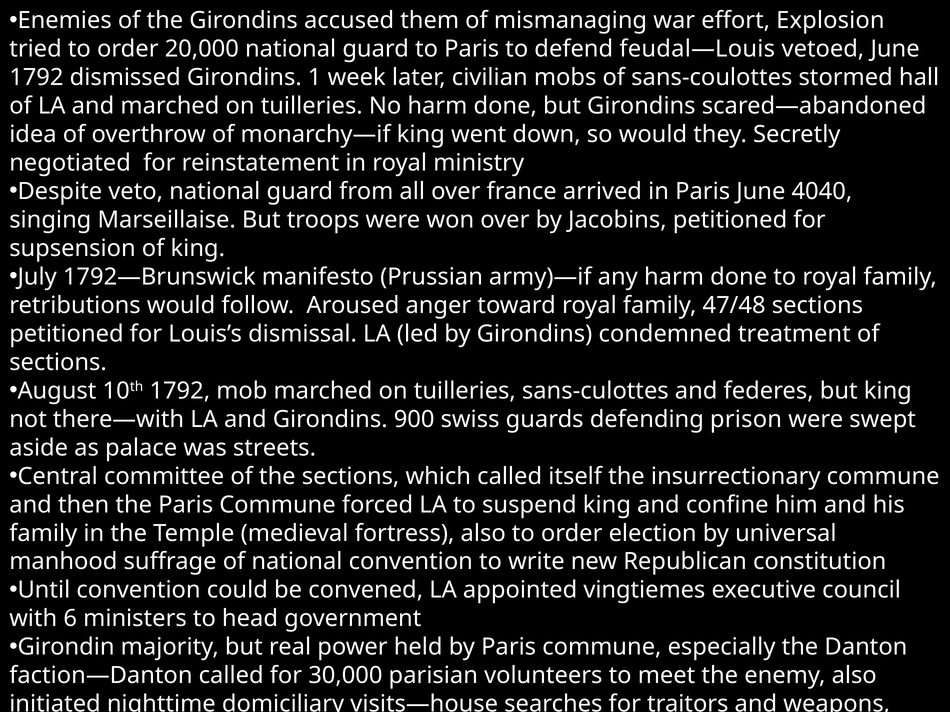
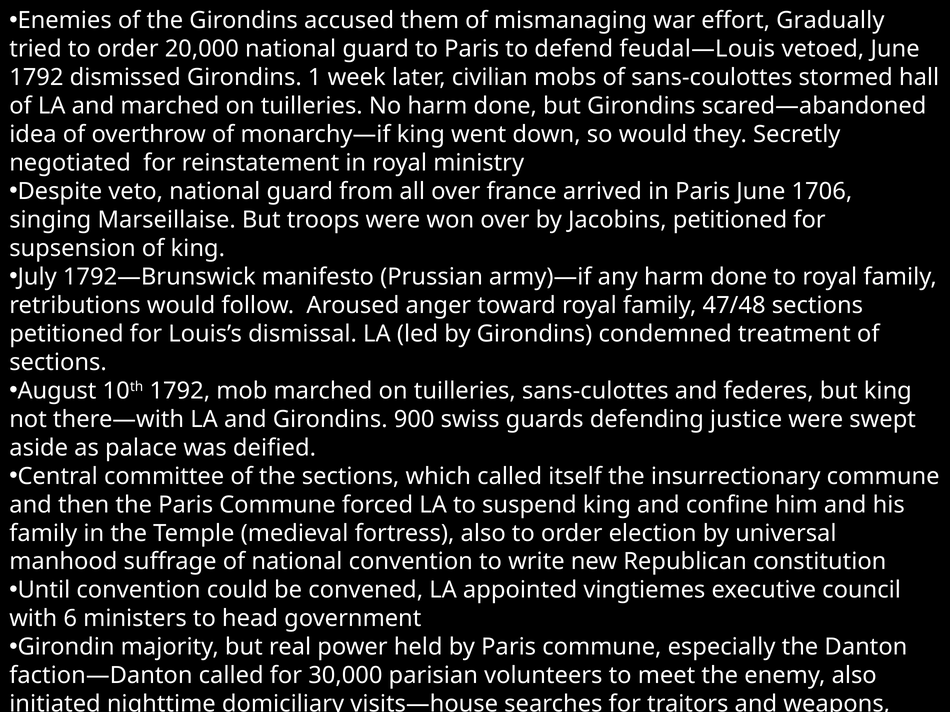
Explosion: Explosion -> Gradually
4040: 4040 -> 1706
prison: prison -> justice
streets: streets -> deified
